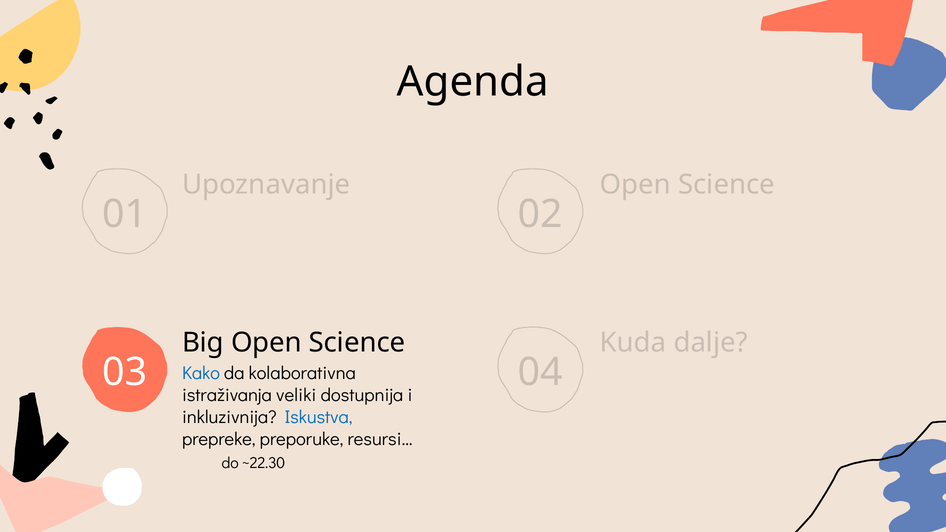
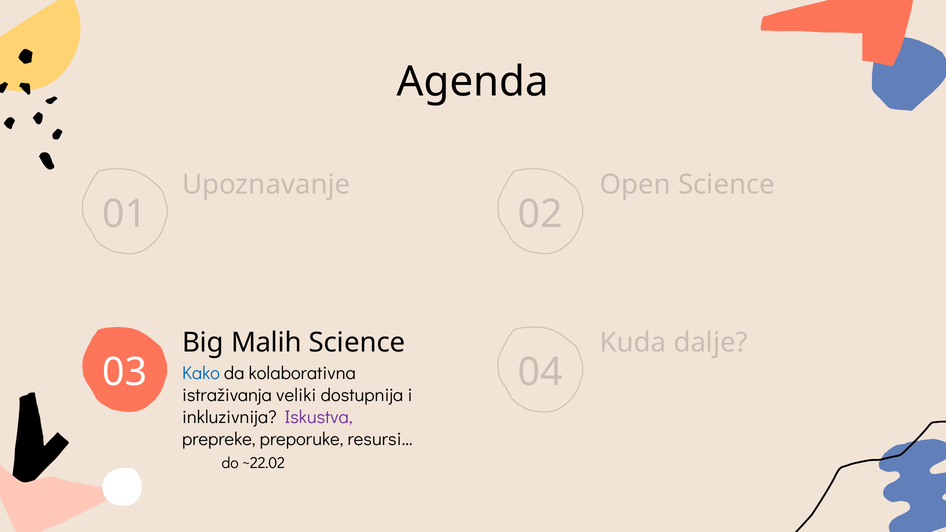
Big Open: Open -> Malih
Iskustva colour: blue -> purple
~22.30: ~22.30 -> ~22.02
